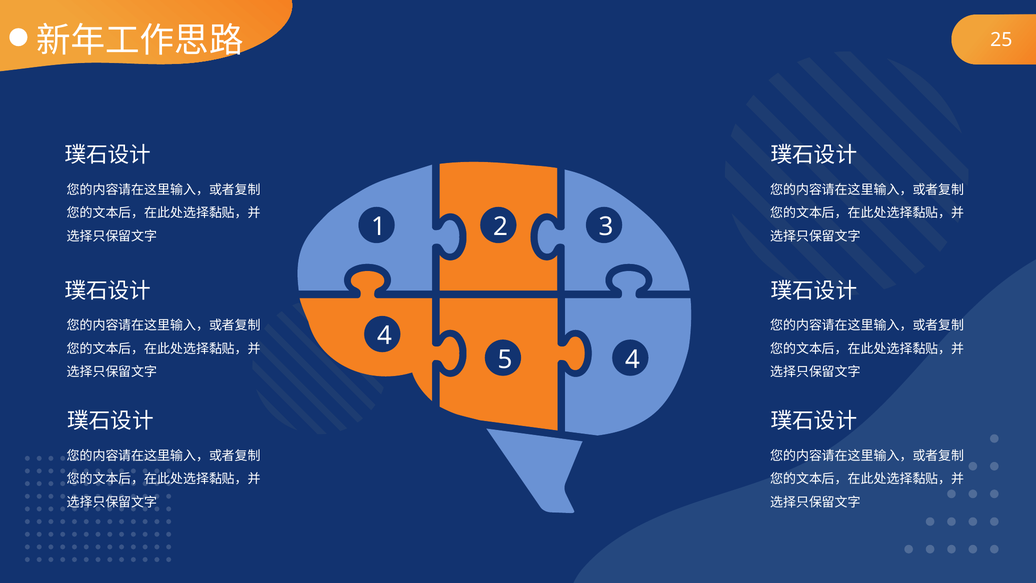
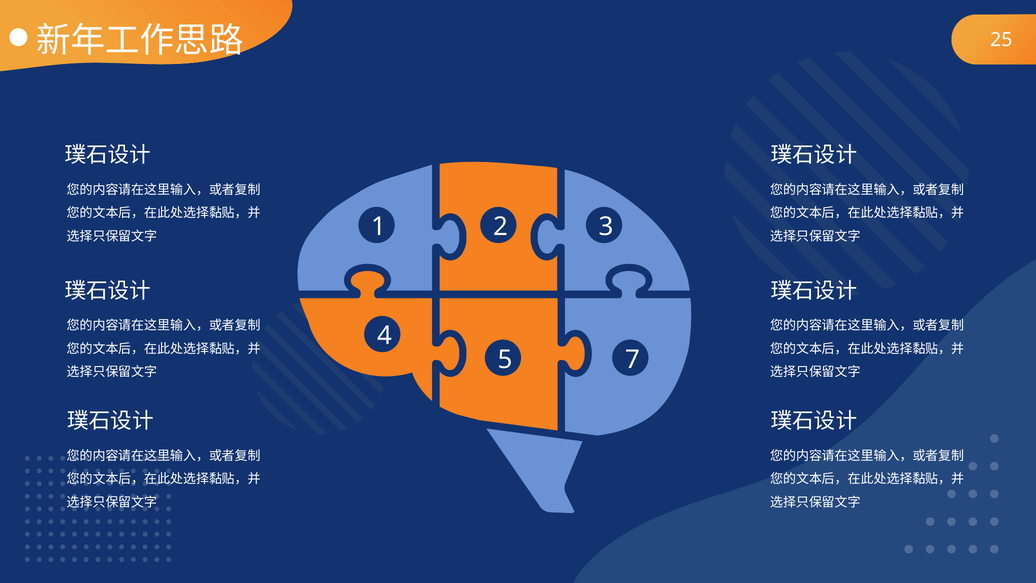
5 4: 4 -> 7
